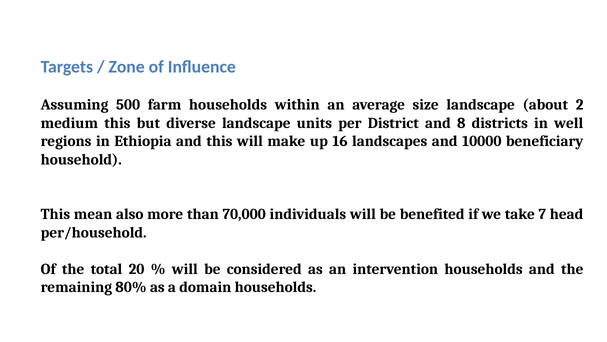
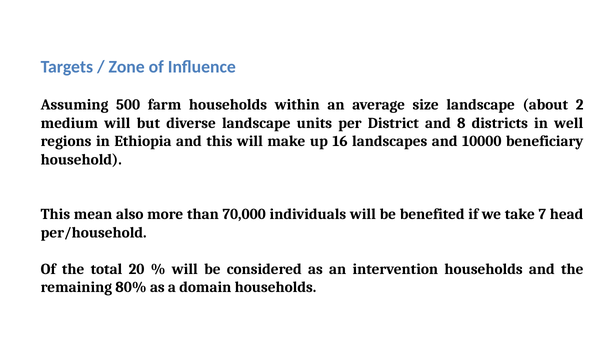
medium this: this -> will
